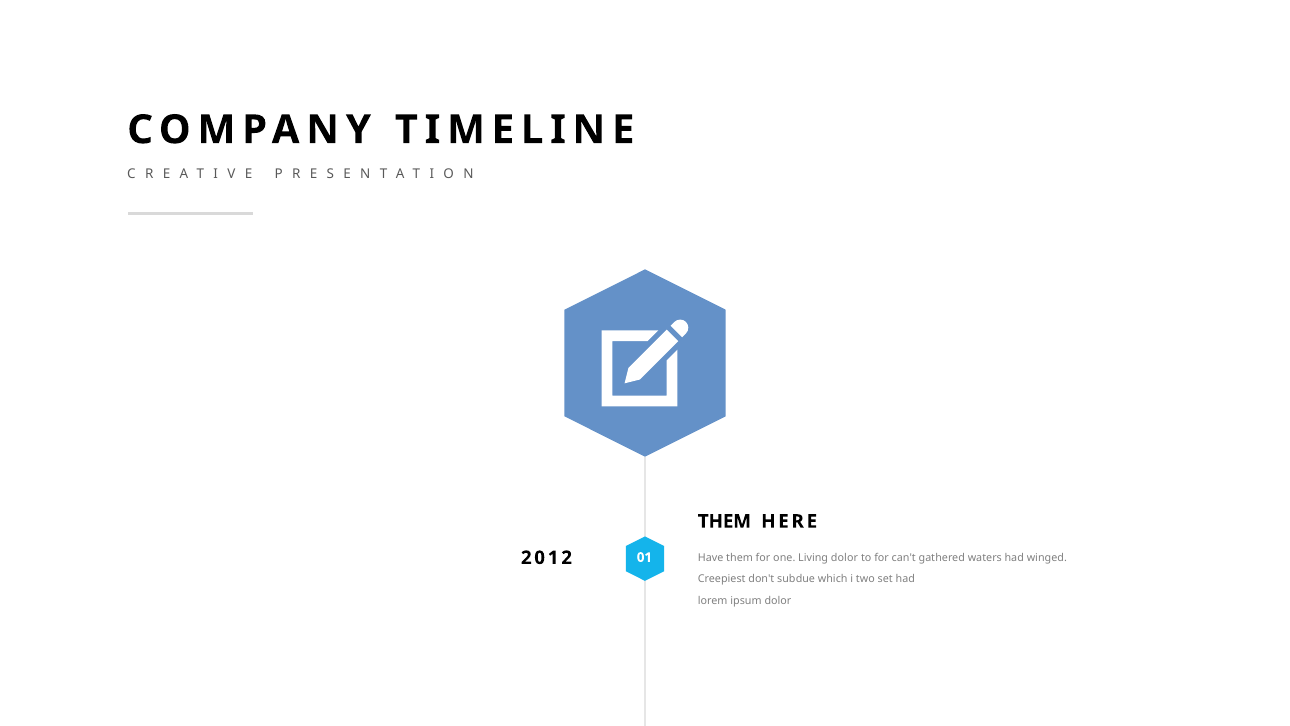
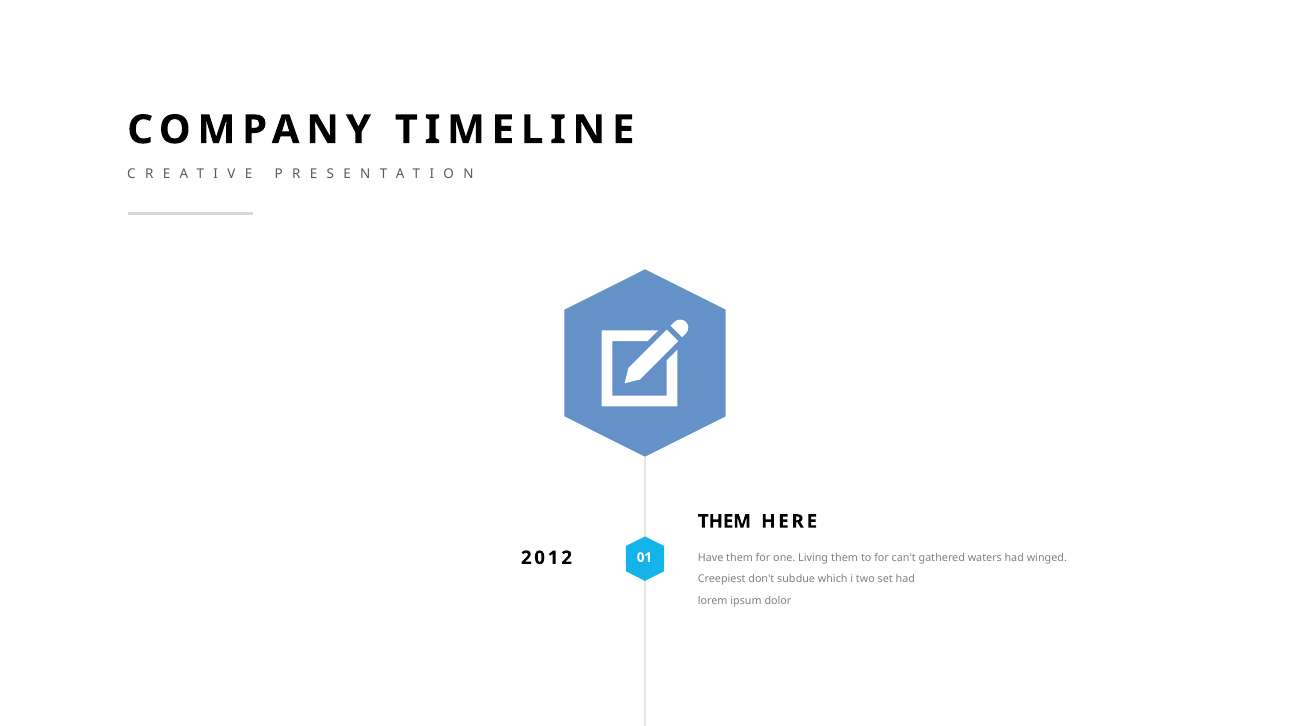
Living dolor: dolor -> them
